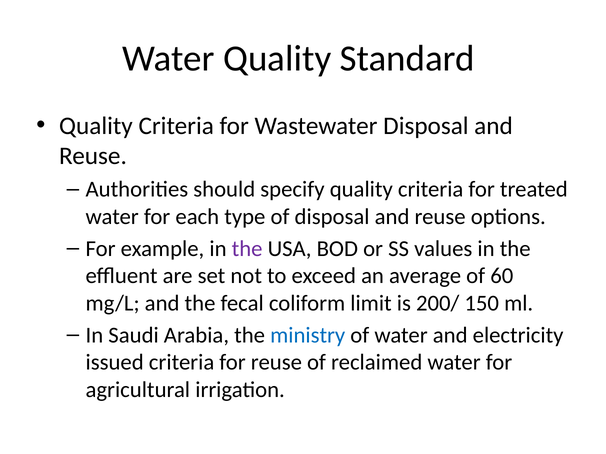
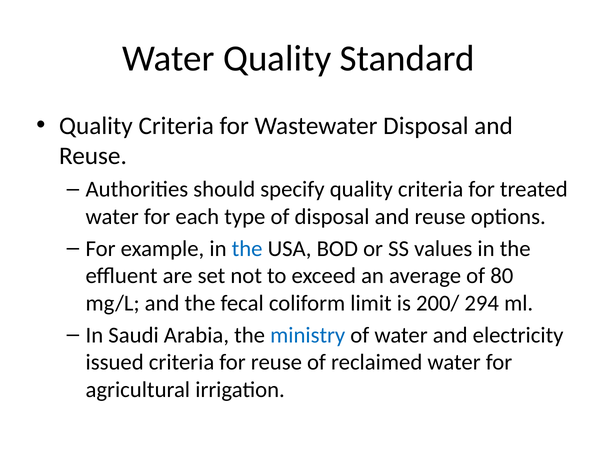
the at (247, 249) colour: purple -> blue
60: 60 -> 80
150: 150 -> 294
